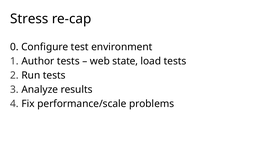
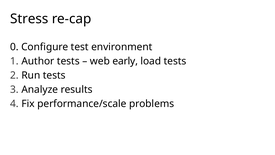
state: state -> early
